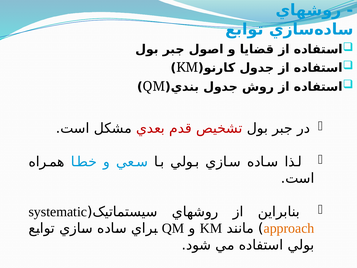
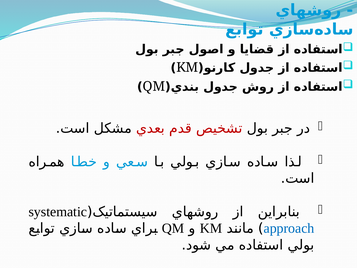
approach colour: orange -> blue
